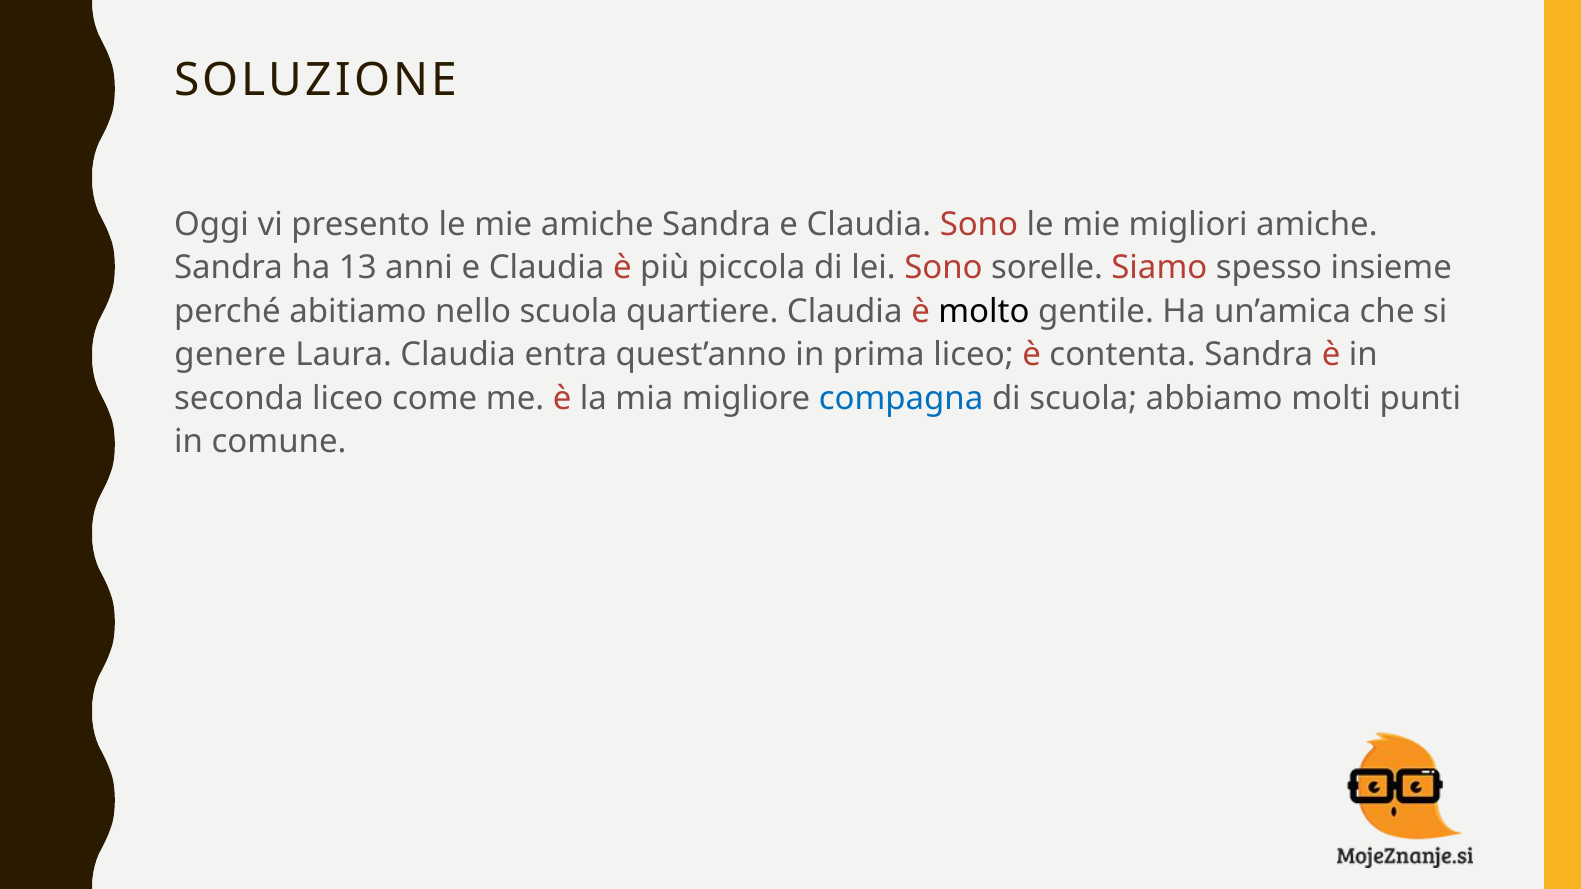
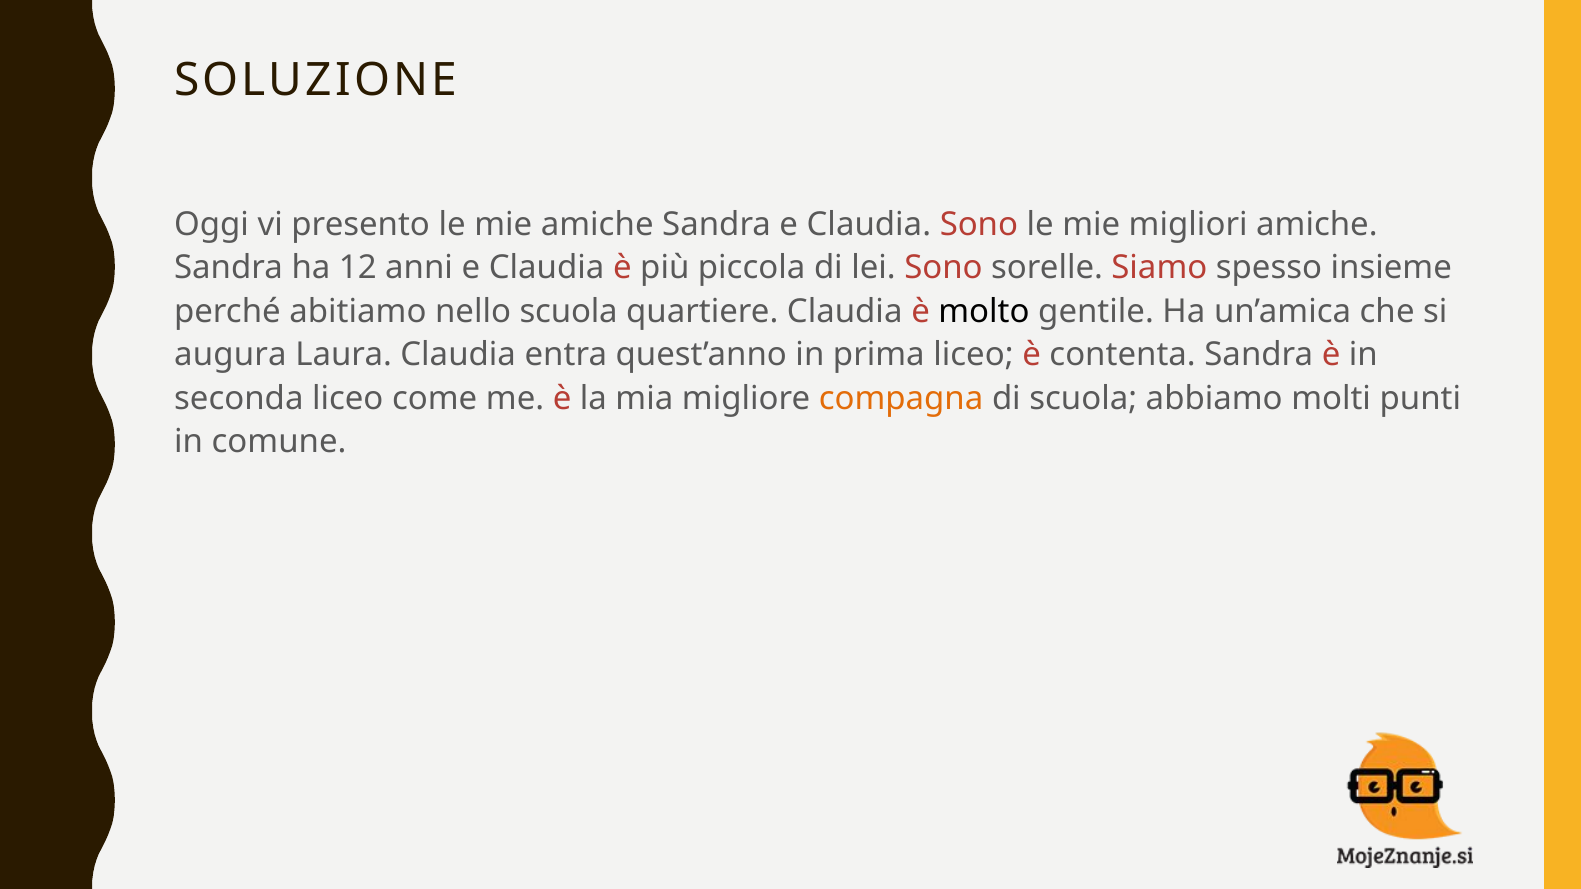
13: 13 -> 12
genere: genere -> augura
compagna colour: blue -> orange
